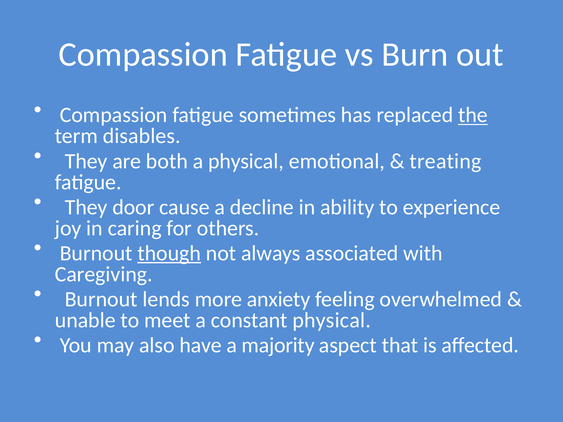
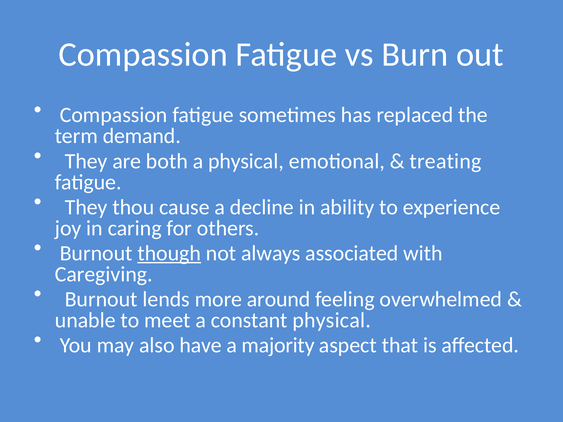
the underline: present -> none
disables: disables -> demand
door: door -> thou
anxiety: anxiety -> around
